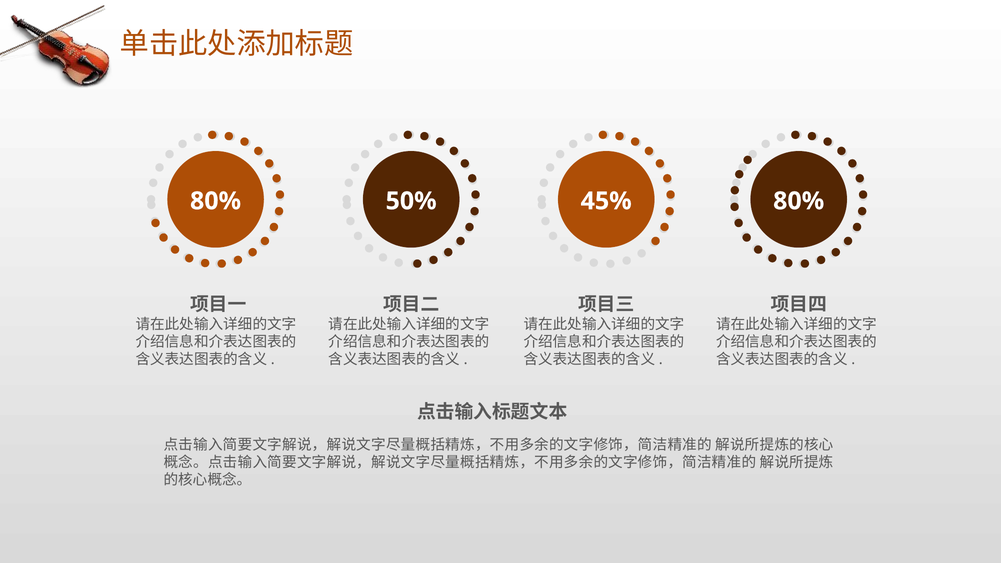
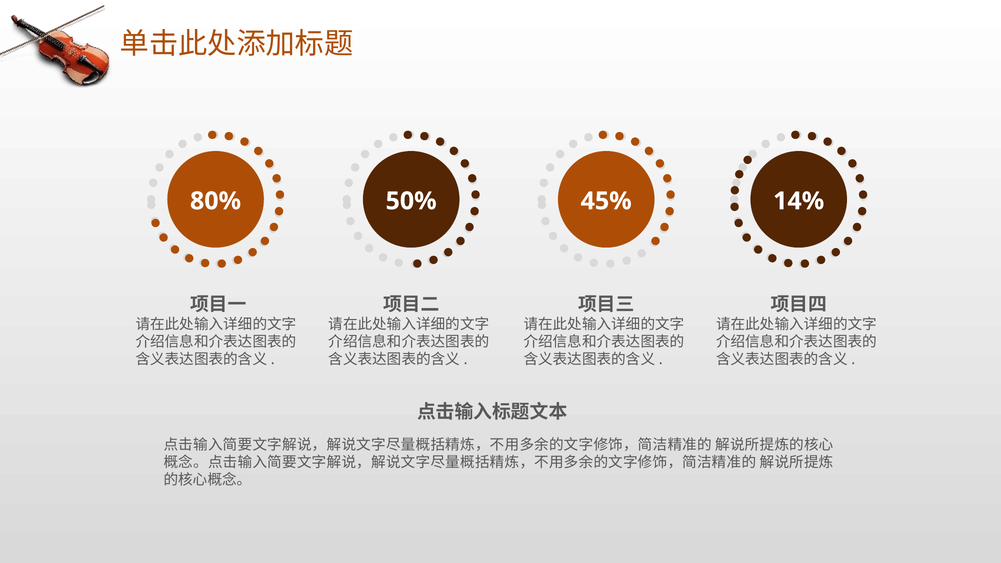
80% at (799, 201): 80% -> 14%
